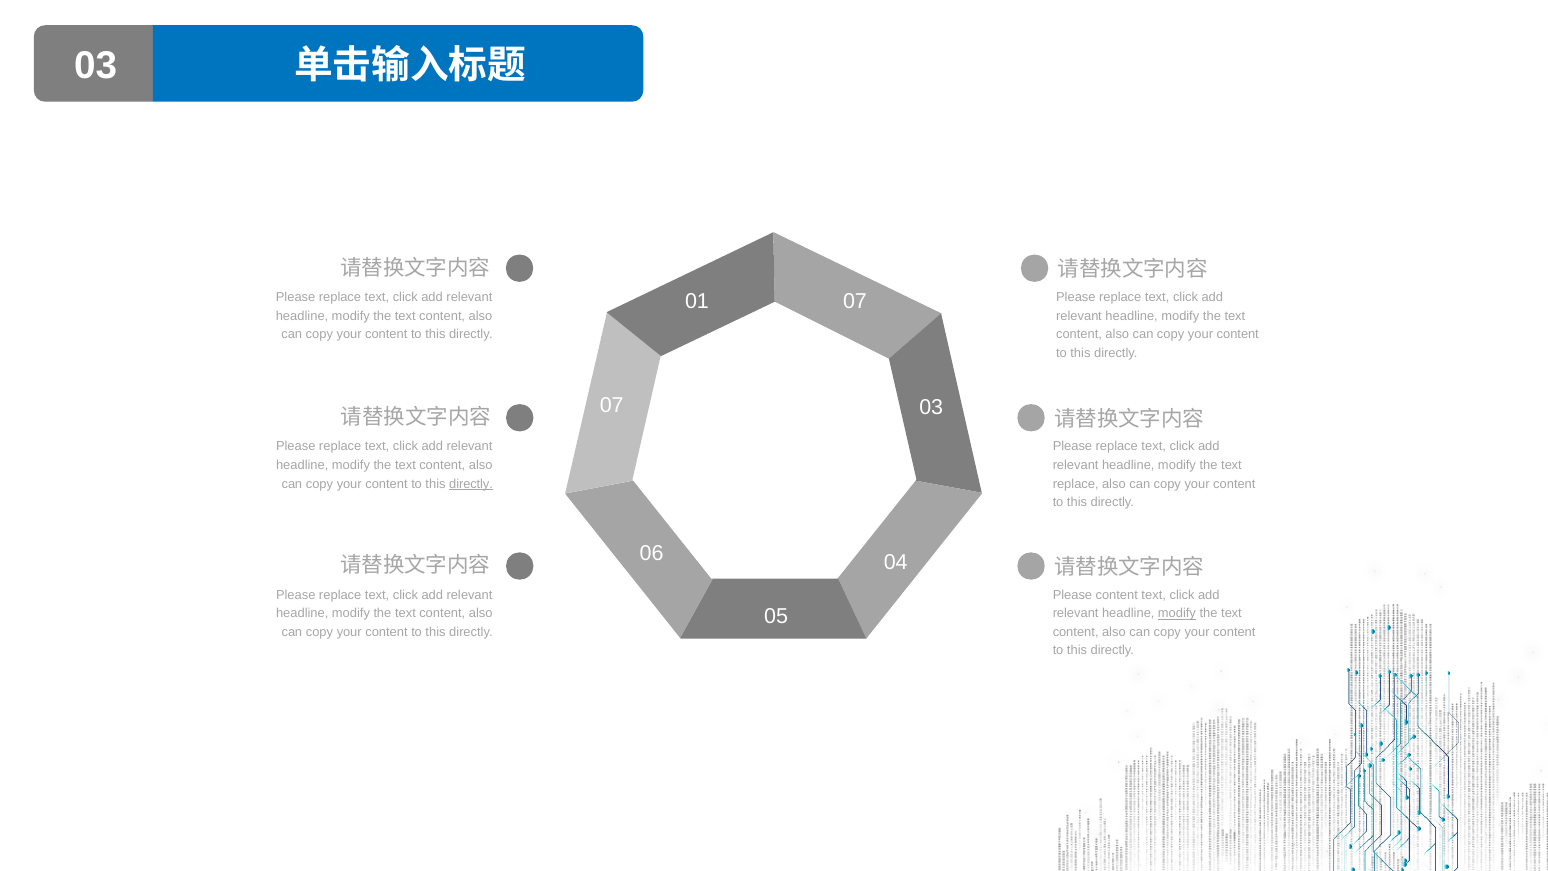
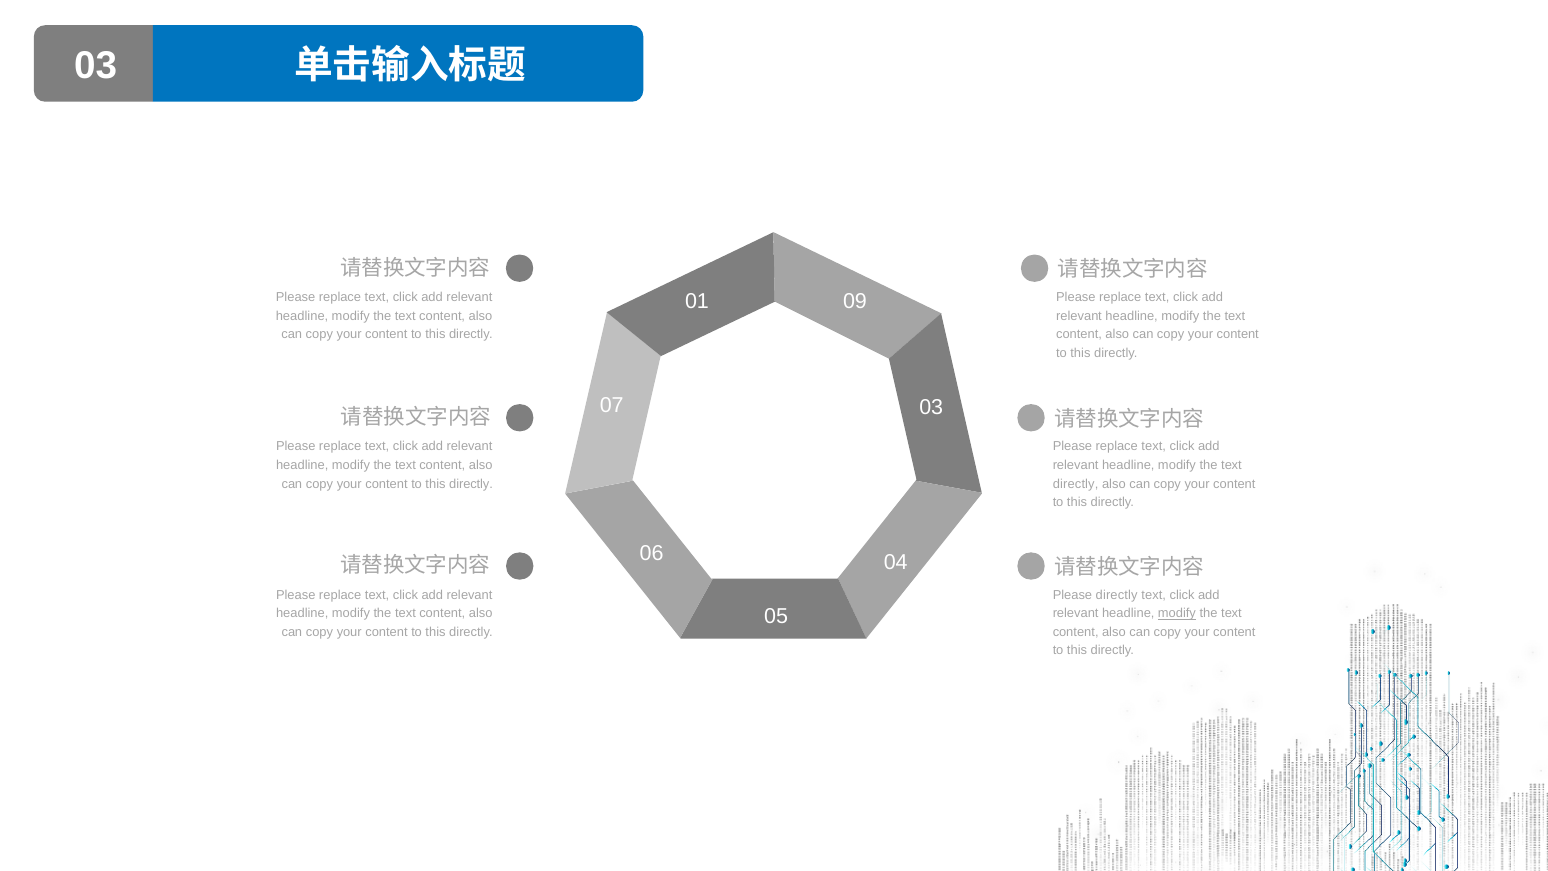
01 07: 07 -> 09
directly at (471, 484) underline: present -> none
replace at (1076, 484): replace -> directly
Please content: content -> directly
